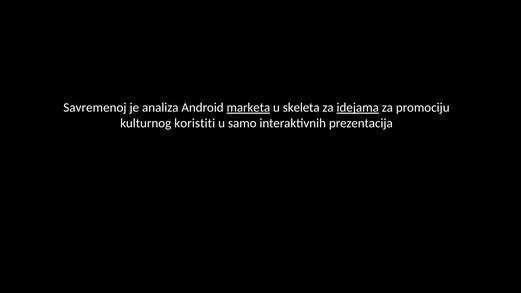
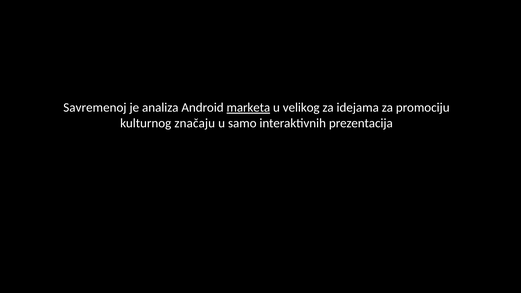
skeleta: skeleta -> velikog
idejama underline: present -> none
koristiti: koristiti -> značaju
